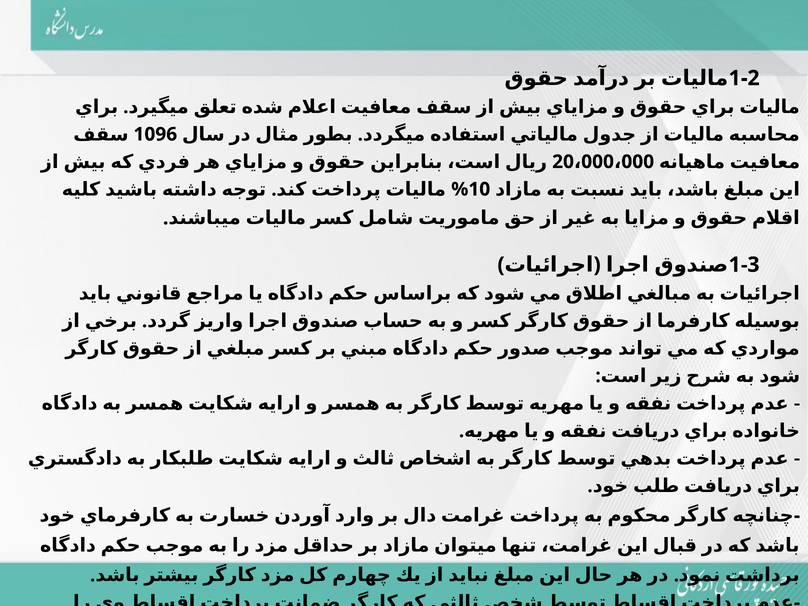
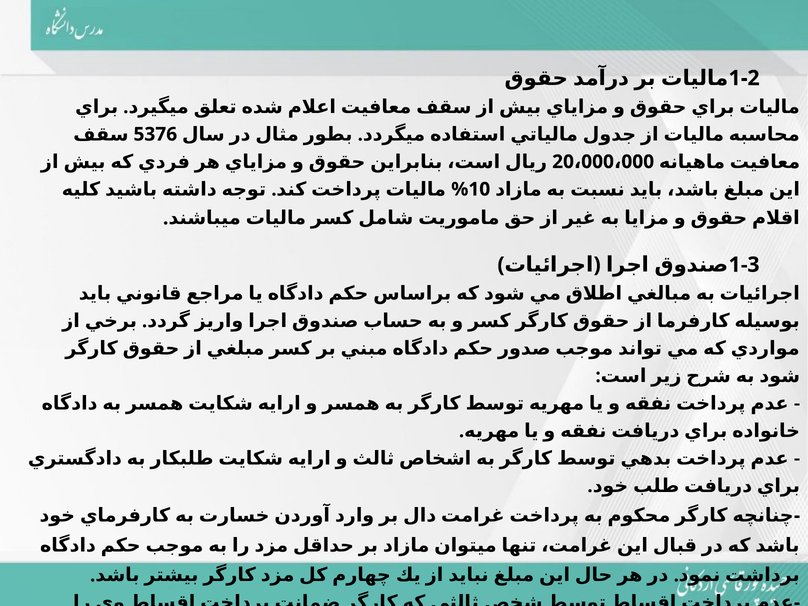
1096: 1096 -> 5376
